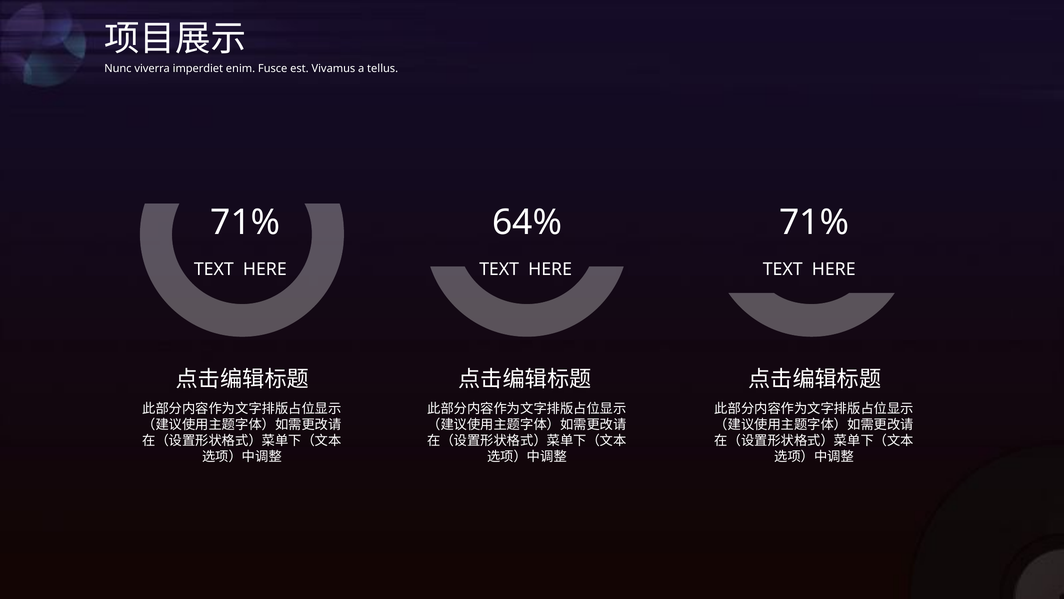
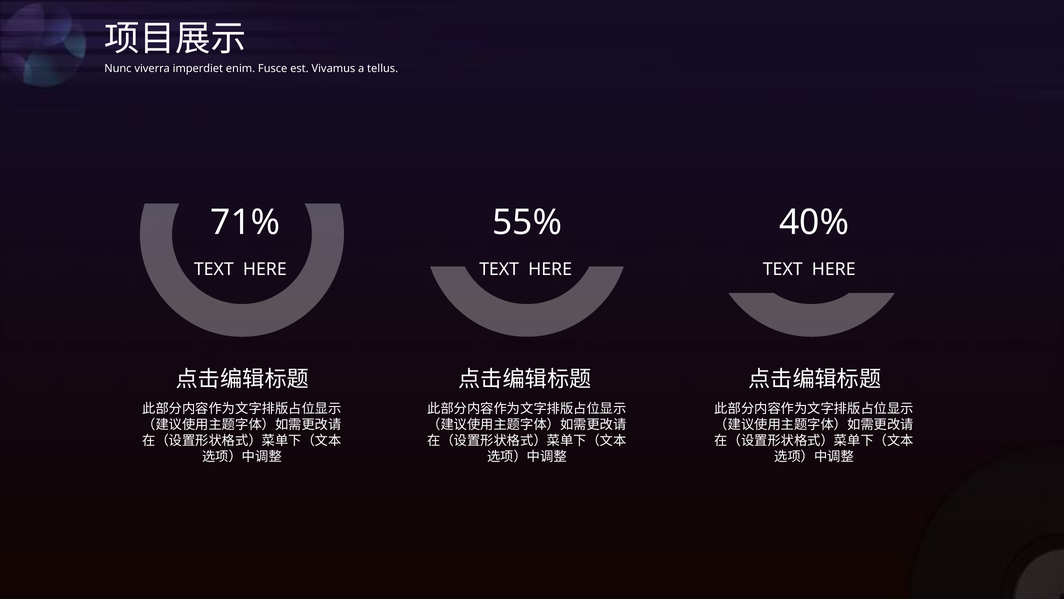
64%: 64% -> 55%
71% at (814, 222): 71% -> 40%
